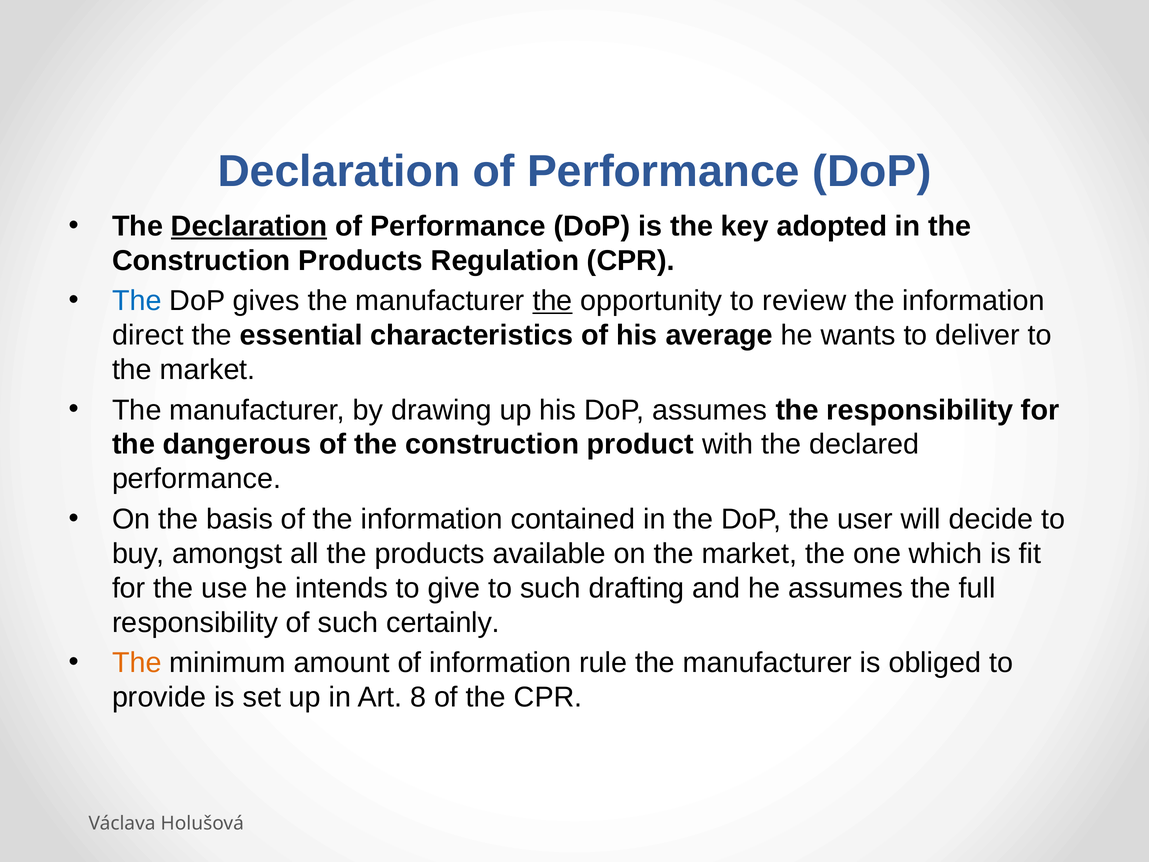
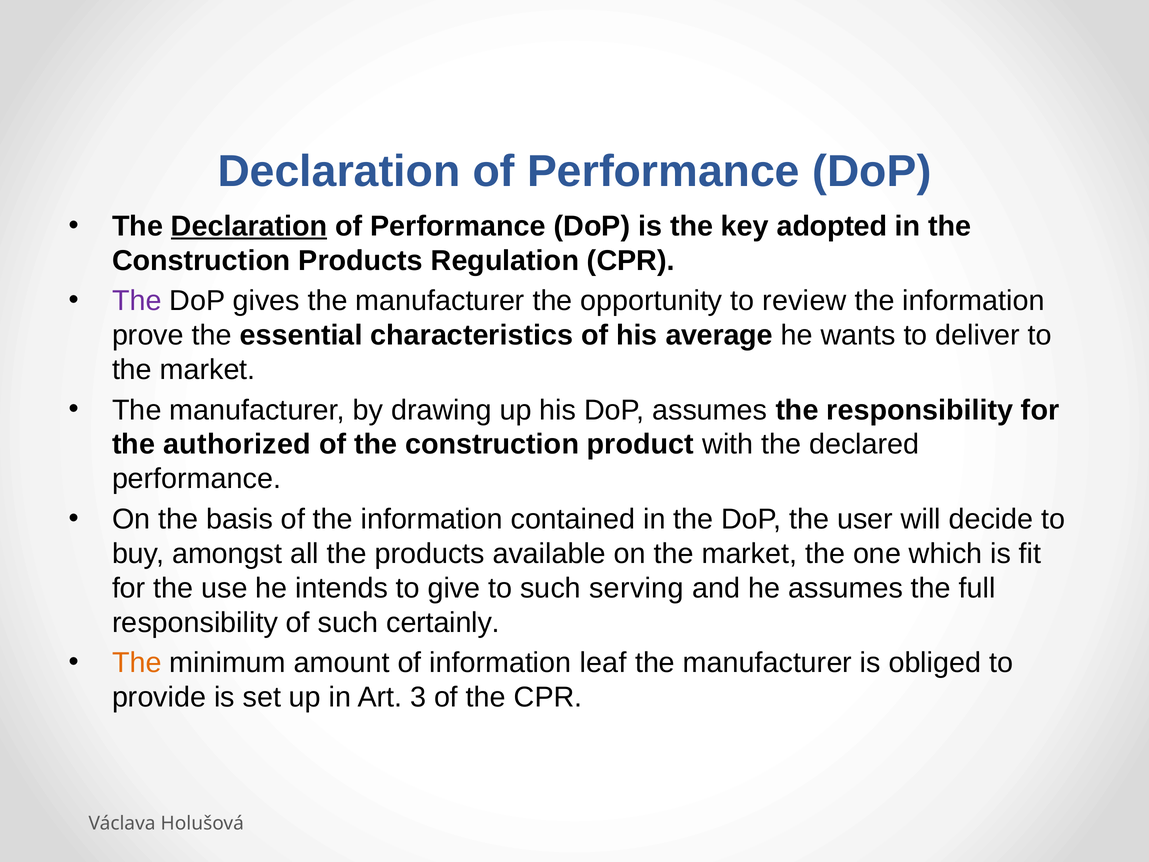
The at (137, 301) colour: blue -> purple
the at (552, 301) underline: present -> none
direct: direct -> prove
dangerous: dangerous -> authorized
drafting: drafting -> serving
rule: rule -> leaf
8: 8 -> 3
